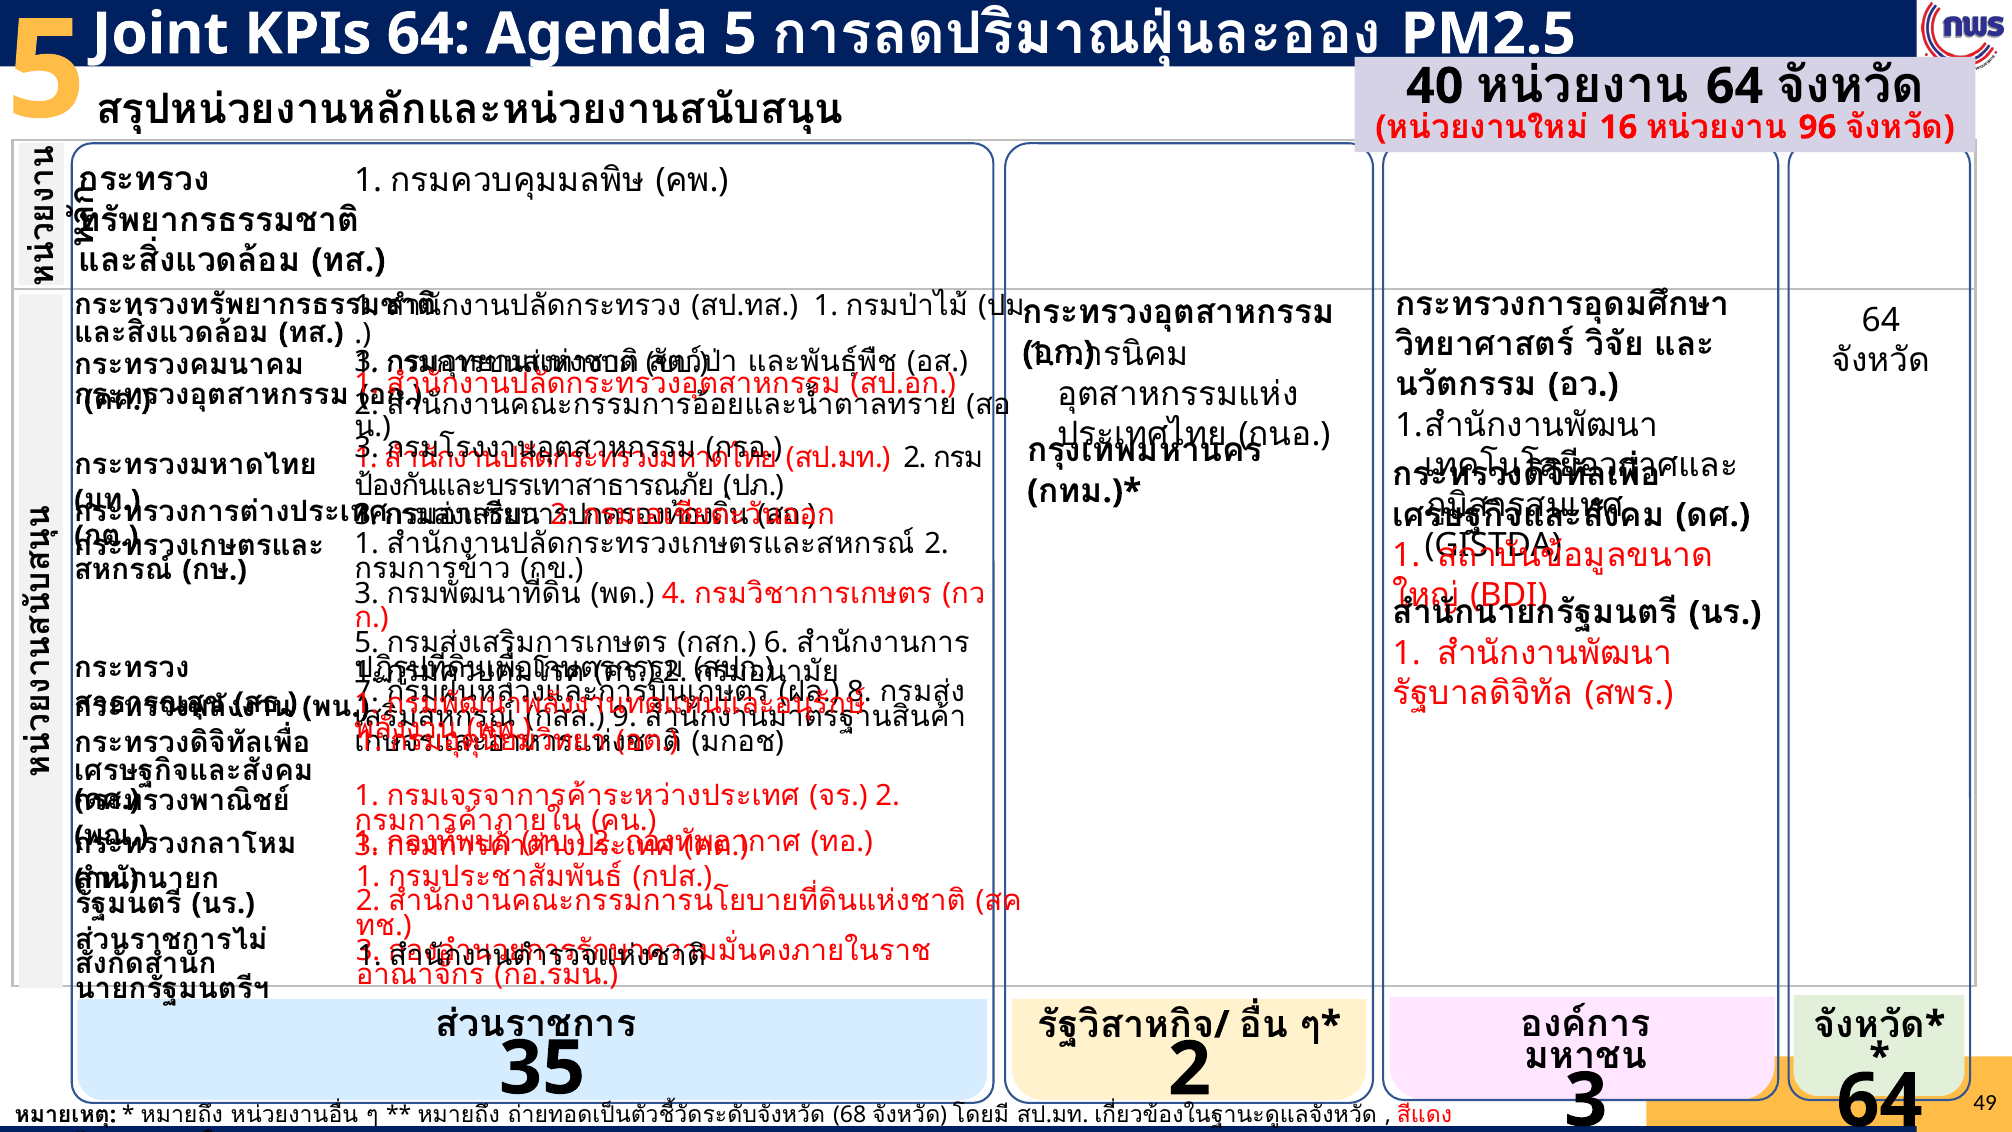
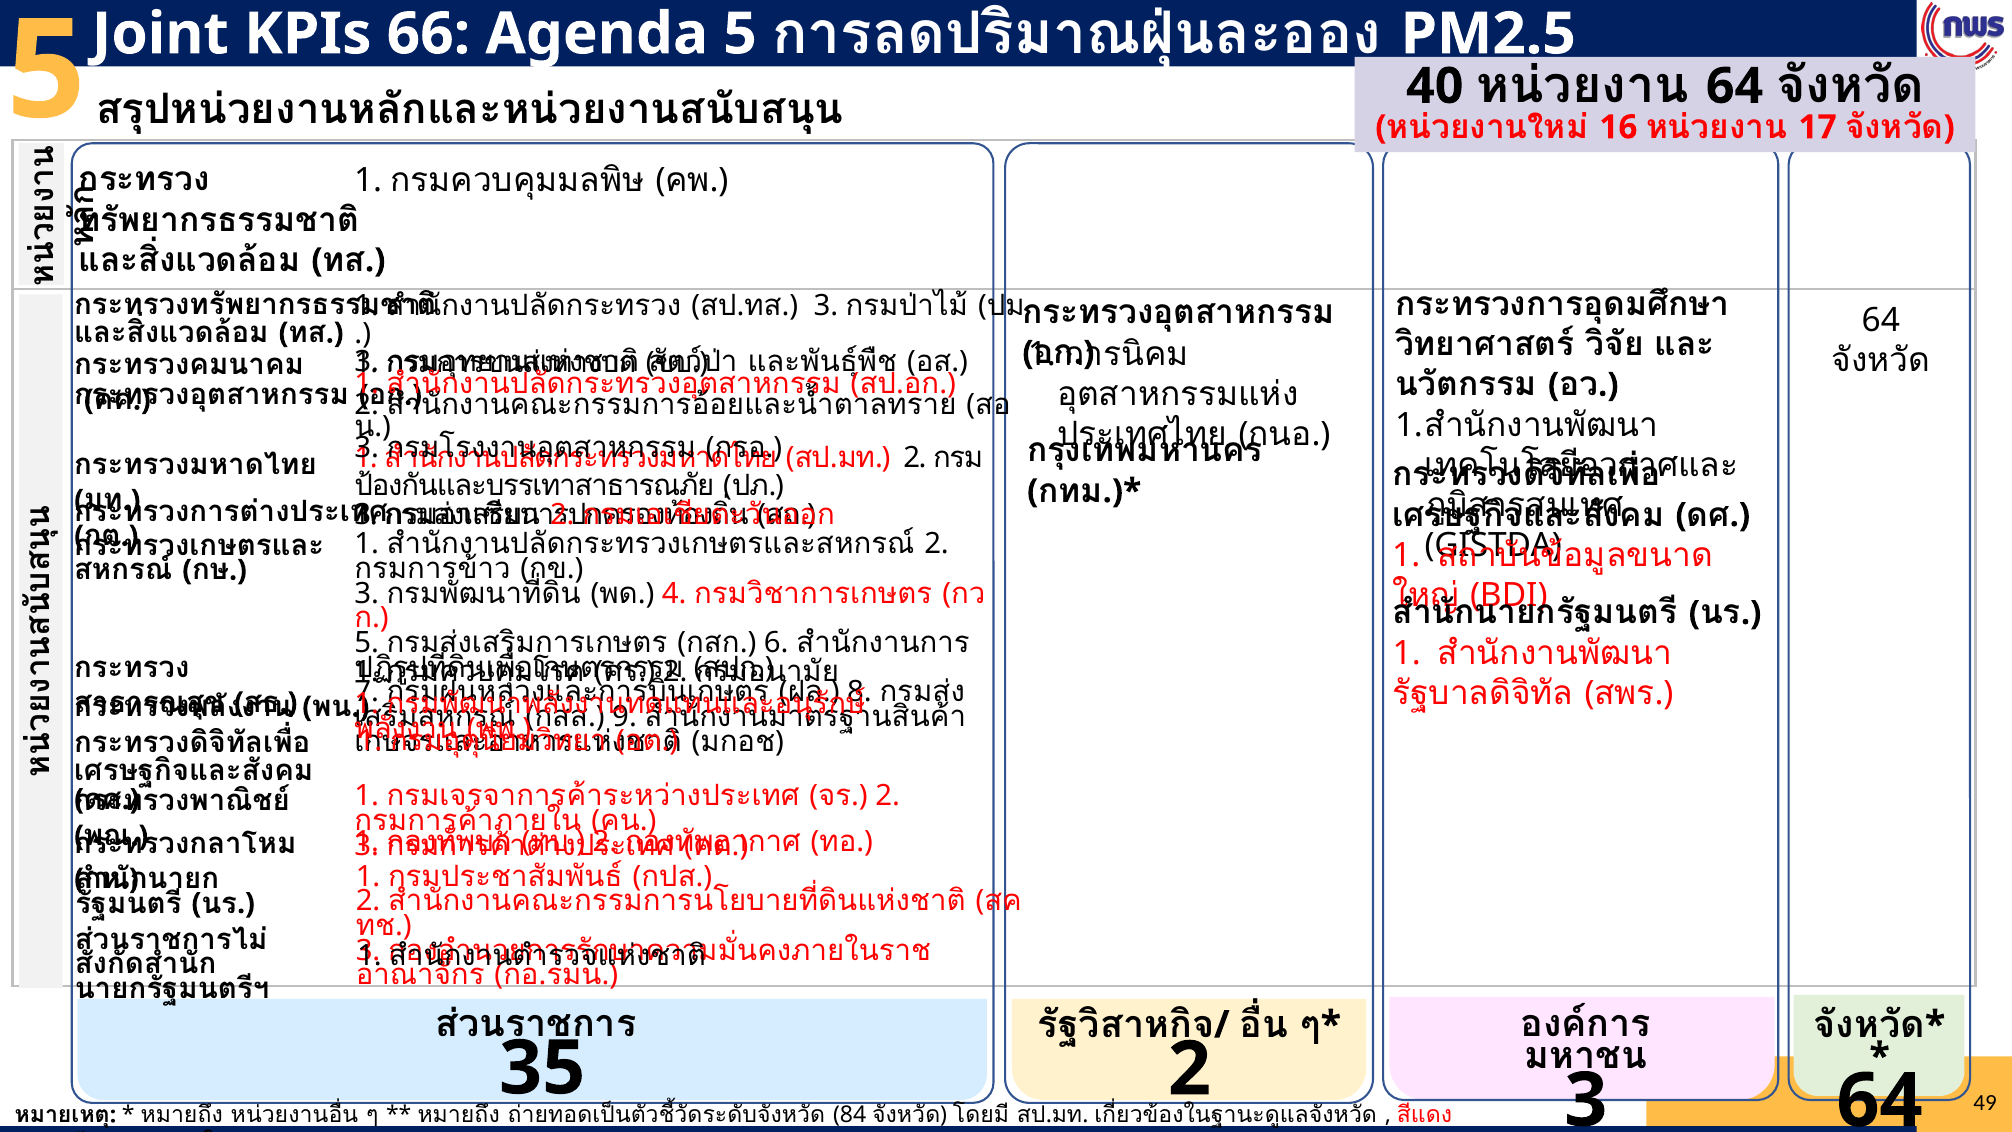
KPIs 64: 64 -> 66
96: 96 -> 17
1 at (826, 306): 1 -> 3
68: 68 -> 84
